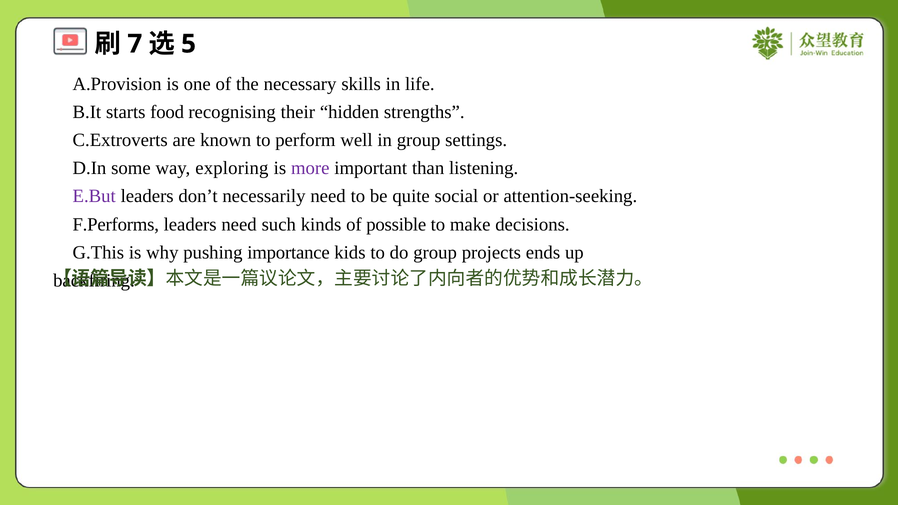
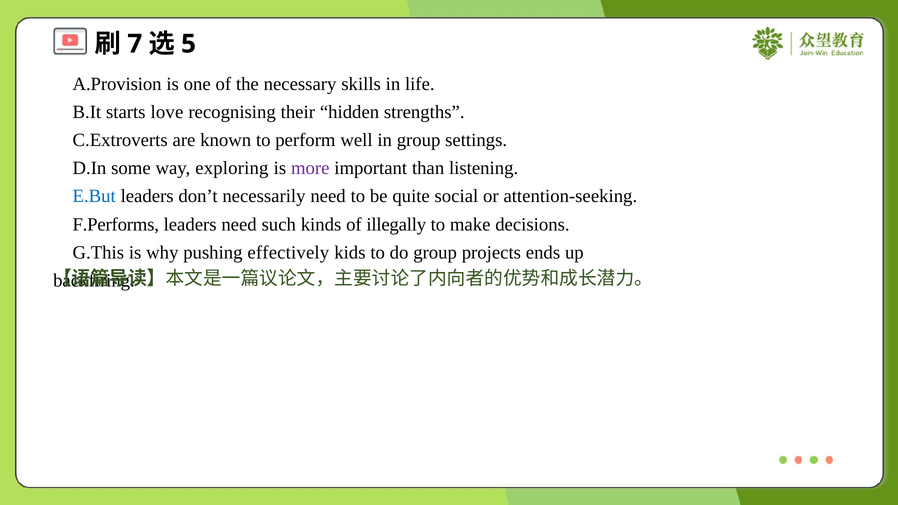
food: food -> love
E.But colour: purple -> blue
possible: possible -> illegally
importance: importance -> effectively
